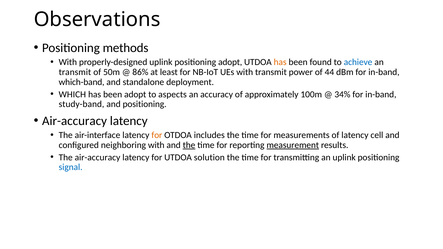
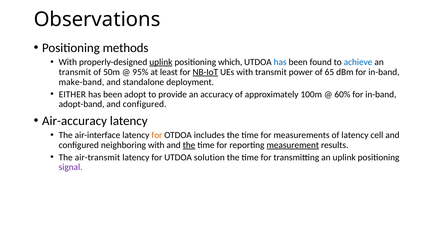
uplink at (161, 62) underline: none -> present
positioning adopt: adopt -> which
has at (280, 62) colour: orange -> blue
86%: 86% -> 95%
NB-IoT underline: none -> present
44: 44 -> 65
which-band: which-band -> make-band
WHICH: WHICH -> EITHER
aspects: aspects -> provide
34%: 34% -> 60%
study-band: study-band -> adopt-band
positioning at (145, 104): positioning -> configured
The air-accuracy: air-accuracy -> air-transmit
signal colour: blue -> purple
